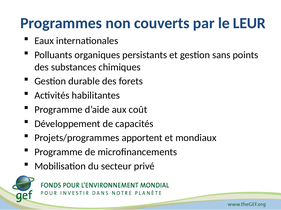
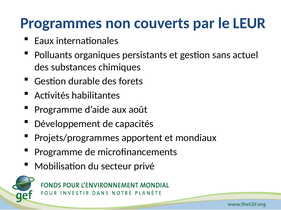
points: points -> actuel
coût: coût -> août
